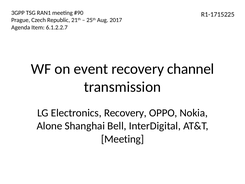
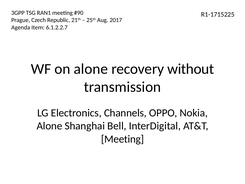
on event: event -> alone
channel: channel -> without
Electronics Recovery: Recovery -> Channels
